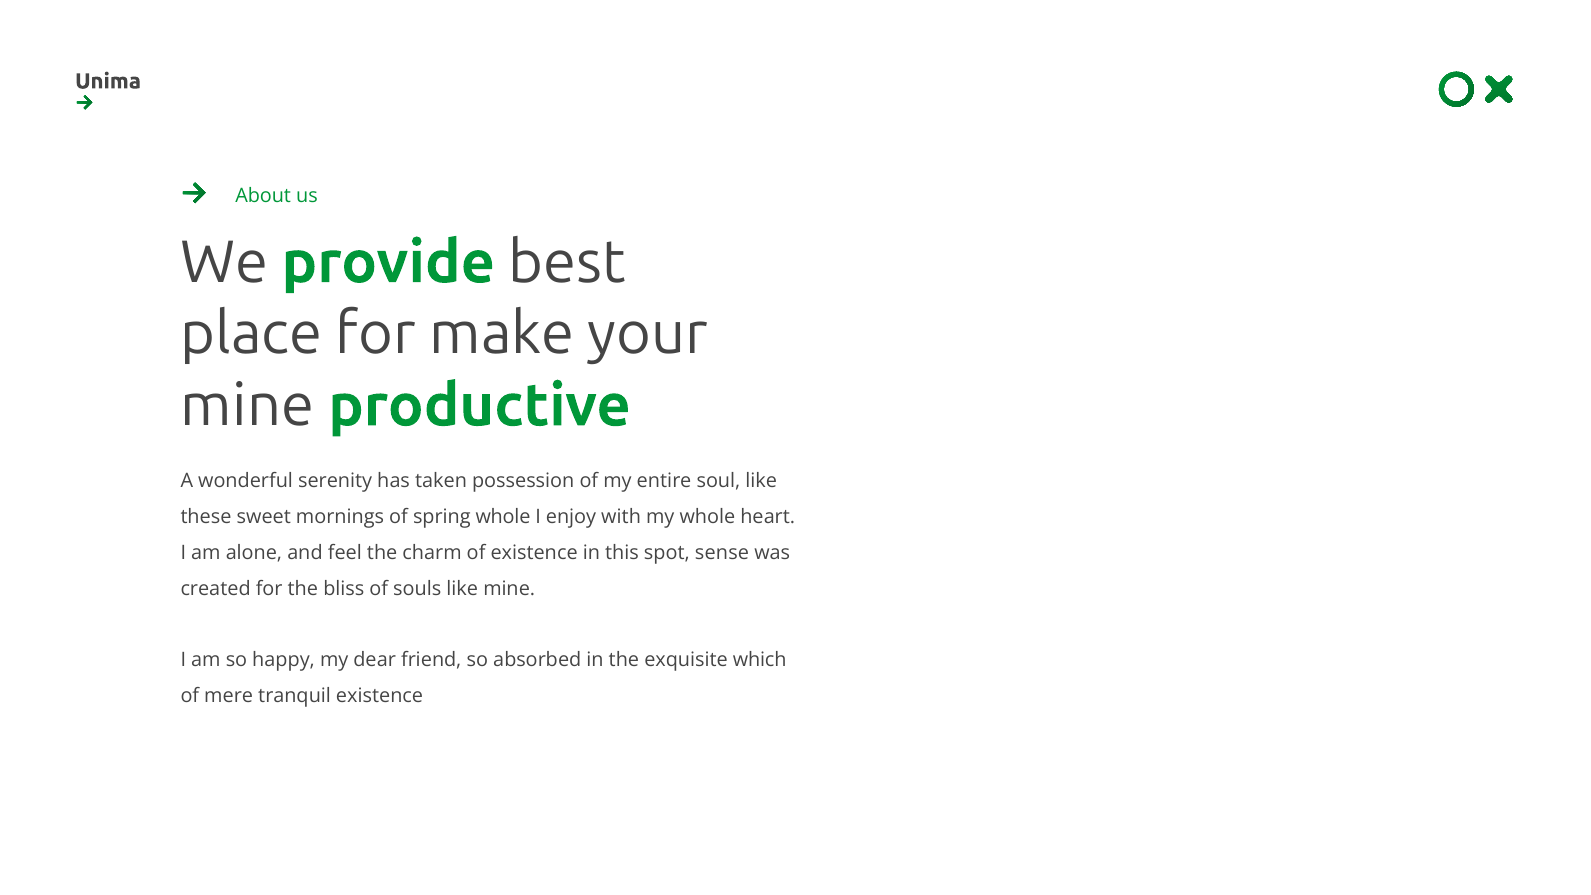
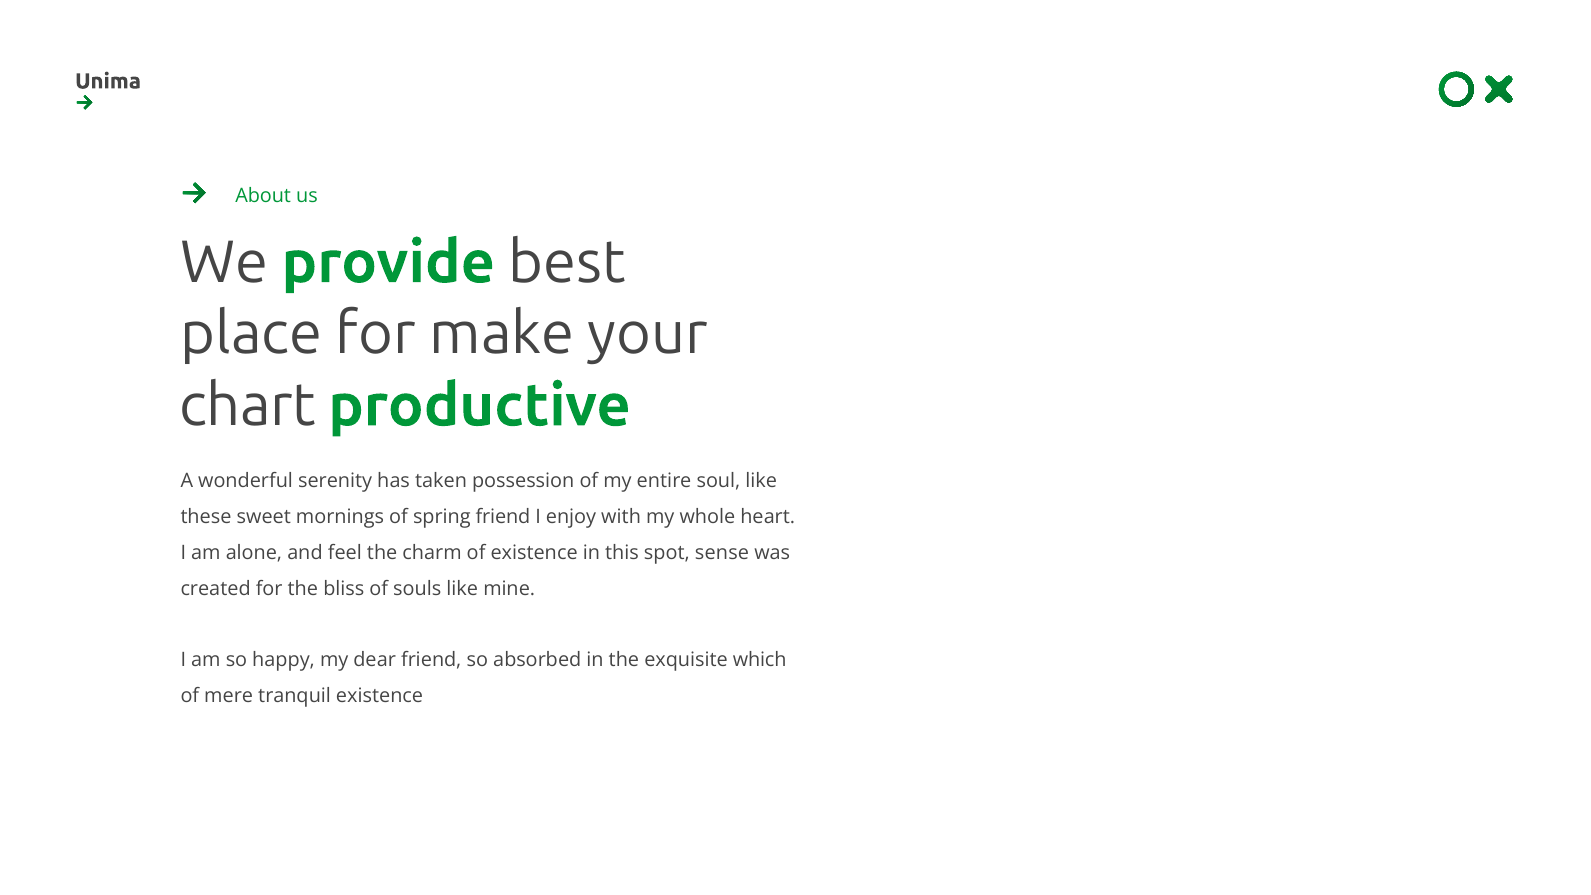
mine at (248, 406): mine -> chart
spring whole: whole -> friend
